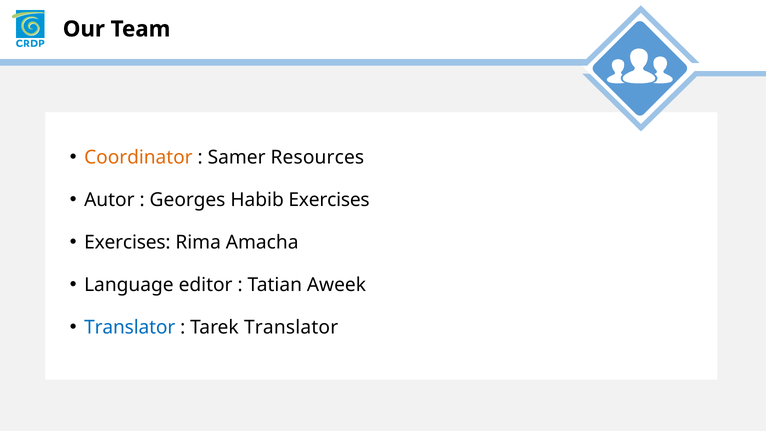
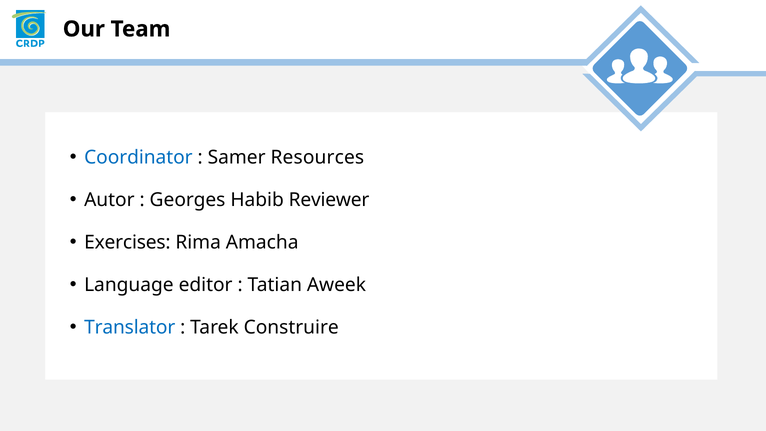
Coordinator colour: orange -> blue
Habib Exercises: Exercises -> Reviewer
Tarek Translator: Translator -> Construire
